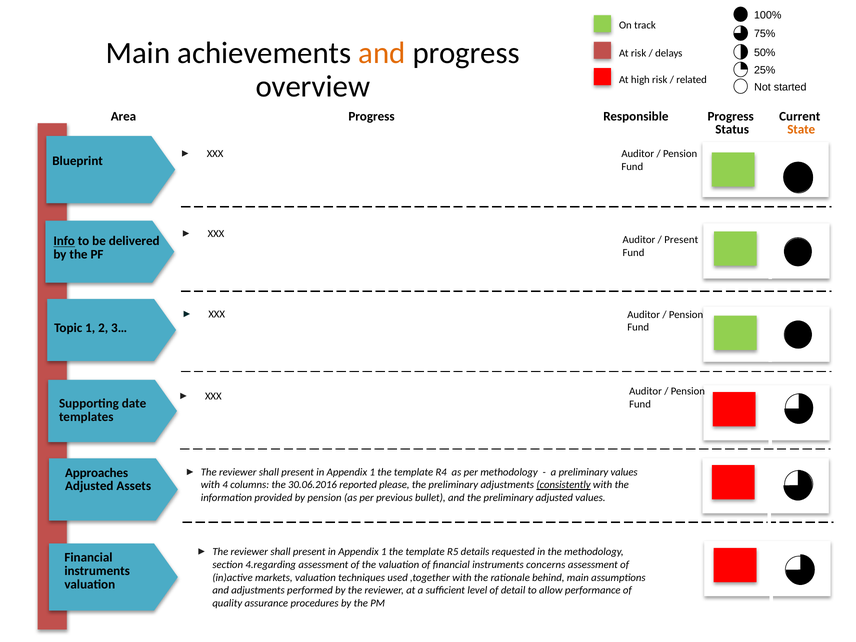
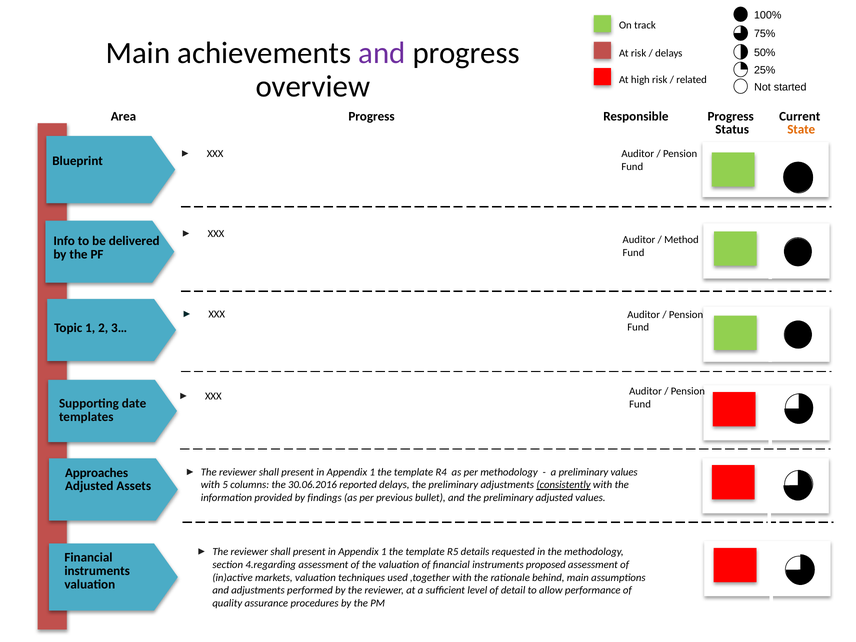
and at (382, 53) colour: orange -> purple
Present at (681, 240): Present -> Method
Info underline: present -> none
4: 4 -> 5
reported please: please -> delays
by pension: pension -> findings
concerns: concerns -> proposed
